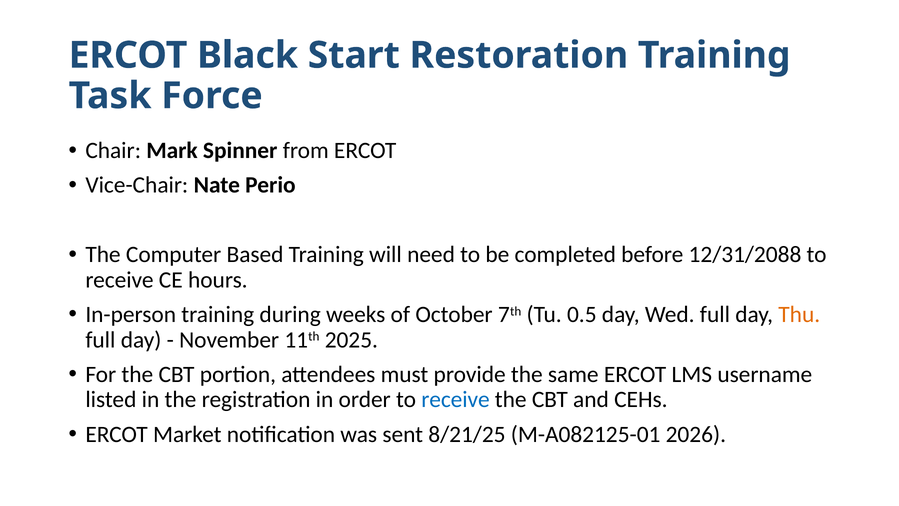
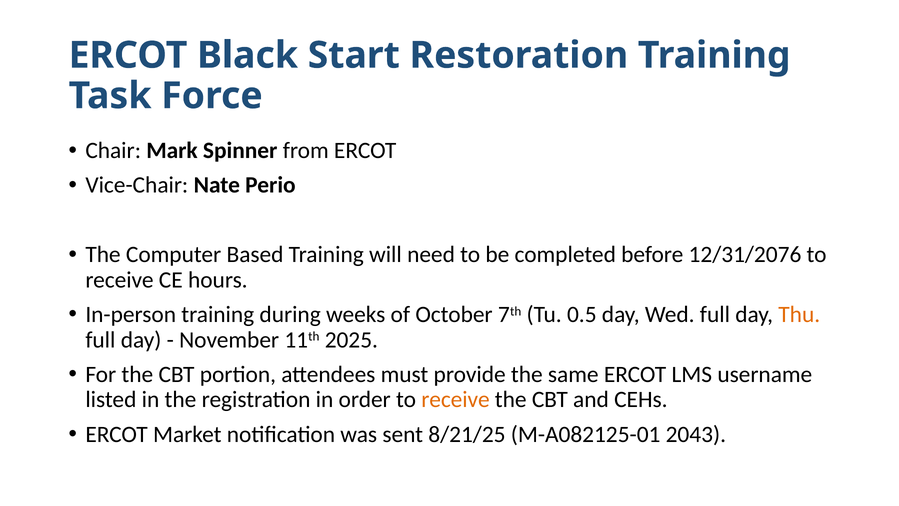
12/31/2088: 12/31/2088 -> 12/31/2076
receive at (455, 400) colour: blue -> orange
2026: 2026 -> 2043
